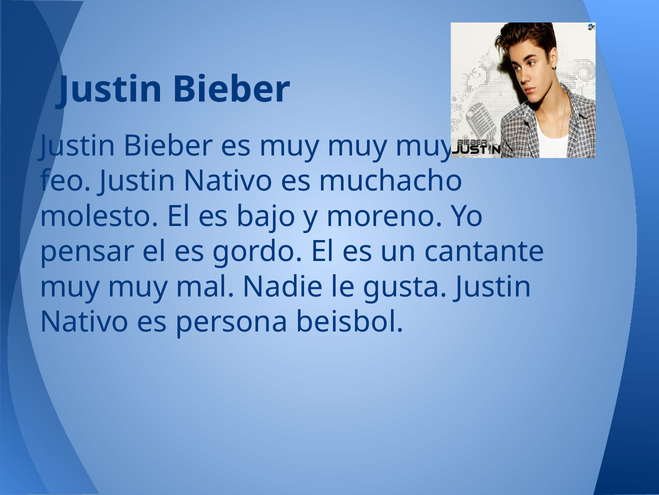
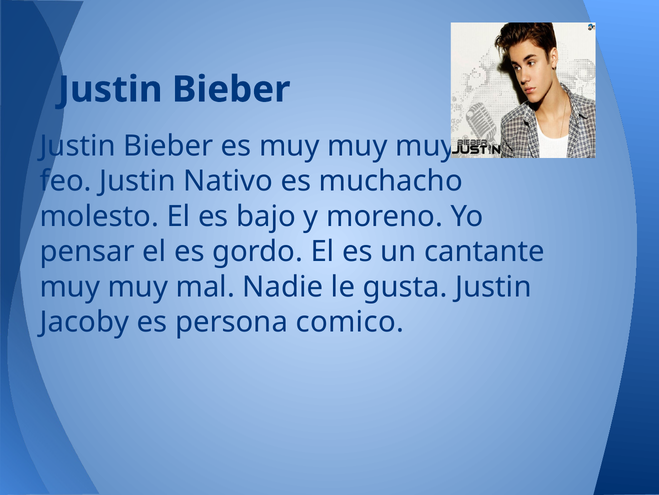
Nativo at (84, 322): Nativo -> Jacoby
beisbol: beisbol -> comico
